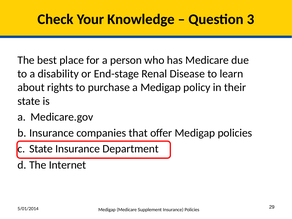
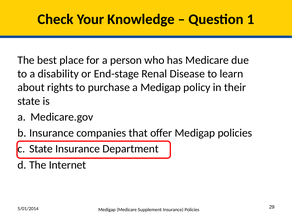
3: 3 -> 1
